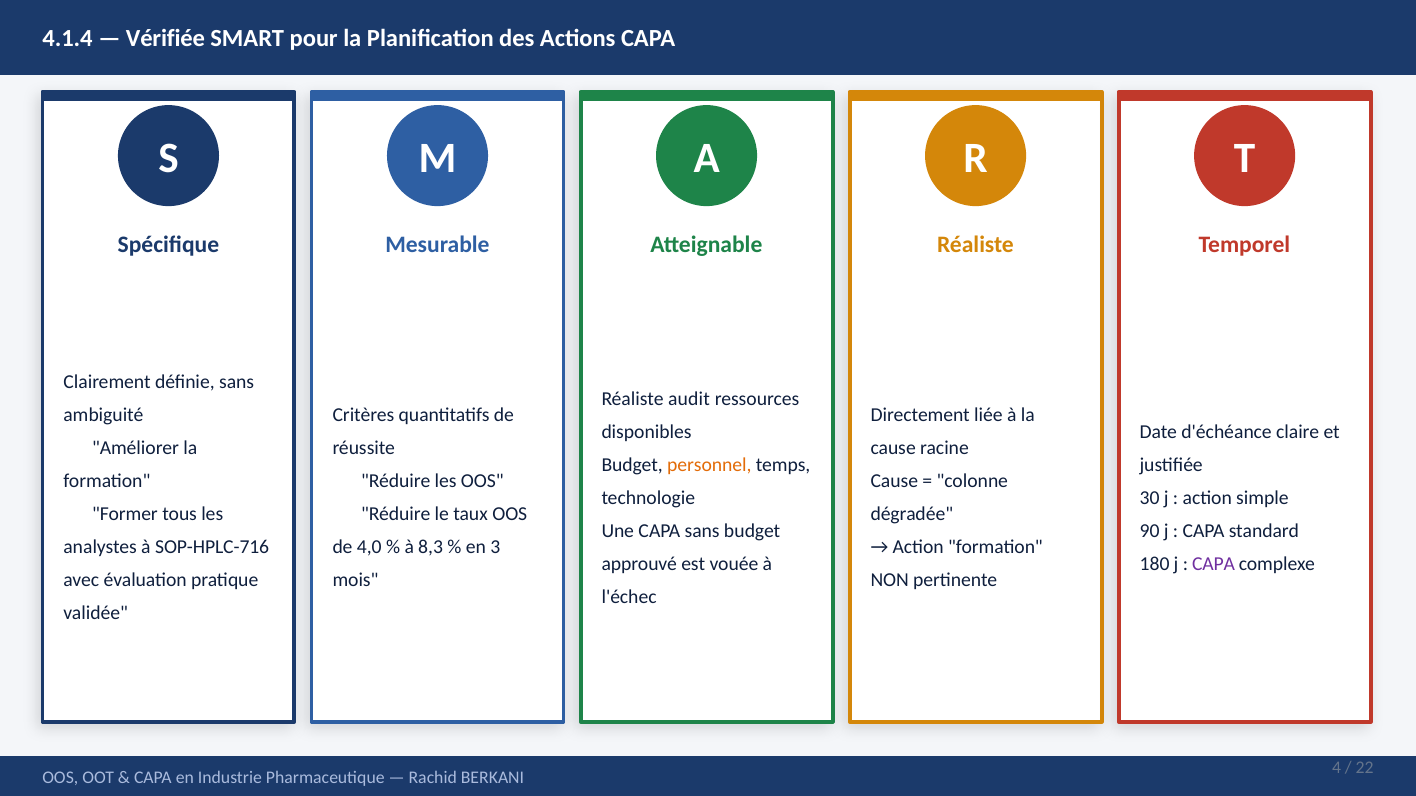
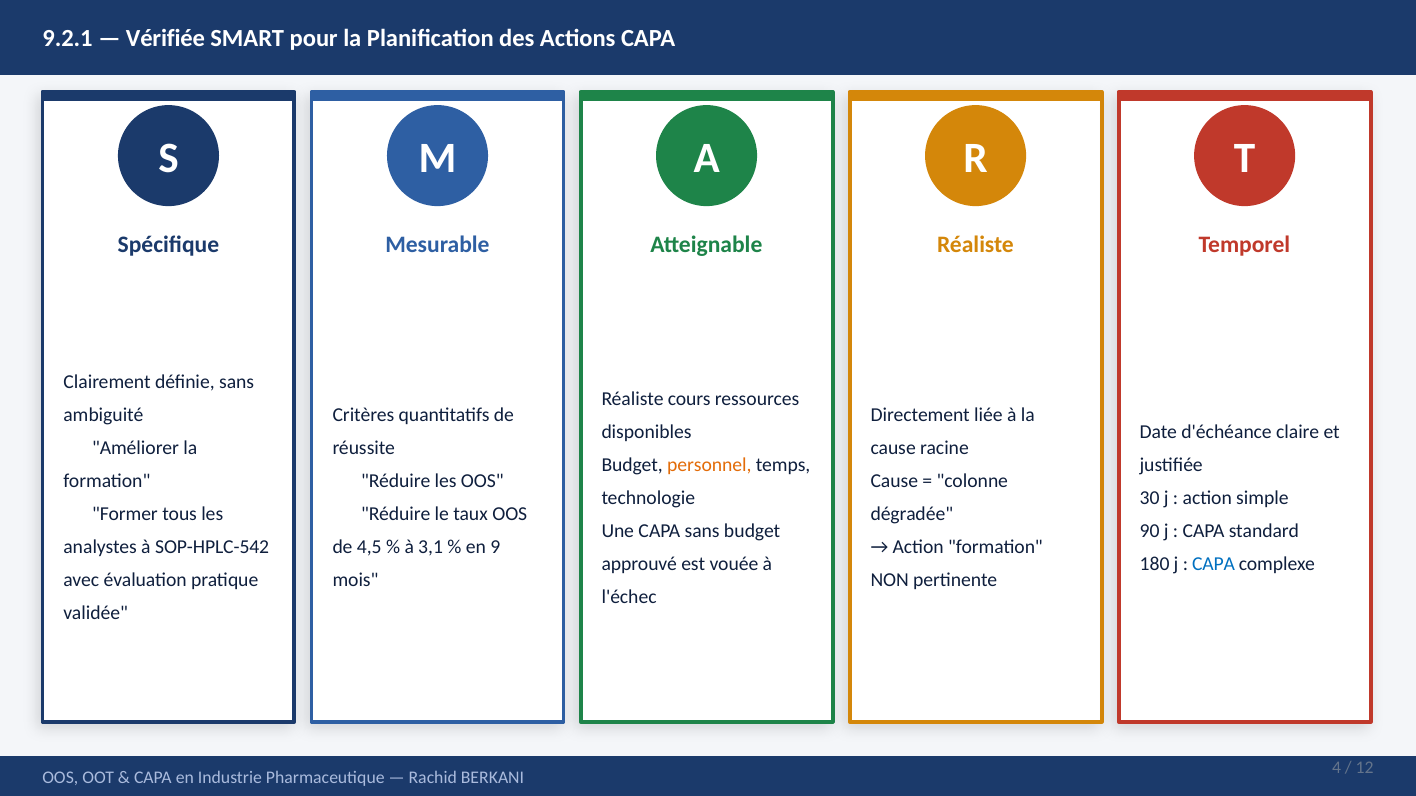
4.1.4: 4.1.4 -> 9.2.1
audit: audit -> cours
SOP-HPLC-716: SOP-HPLC-716 -> SOP-HPLC-542
4,0: 4,0 -> 4,5
8,3: 8,3 -> 3,1
3: 3 -> 9
CAPA at (1214, 564) colour: purple -> blue
22: 22 -> 12
